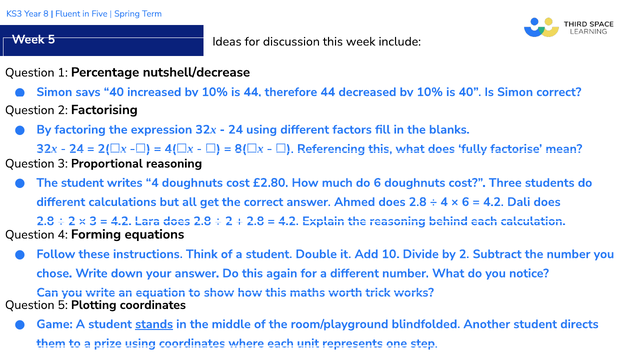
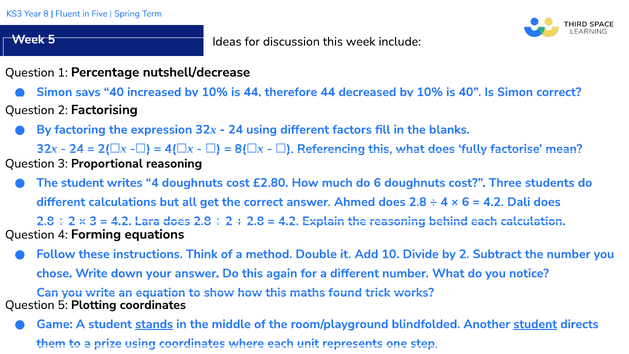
of a student: student -> method
worth: worth -> found
student at (535, 324) underline: none -> present
